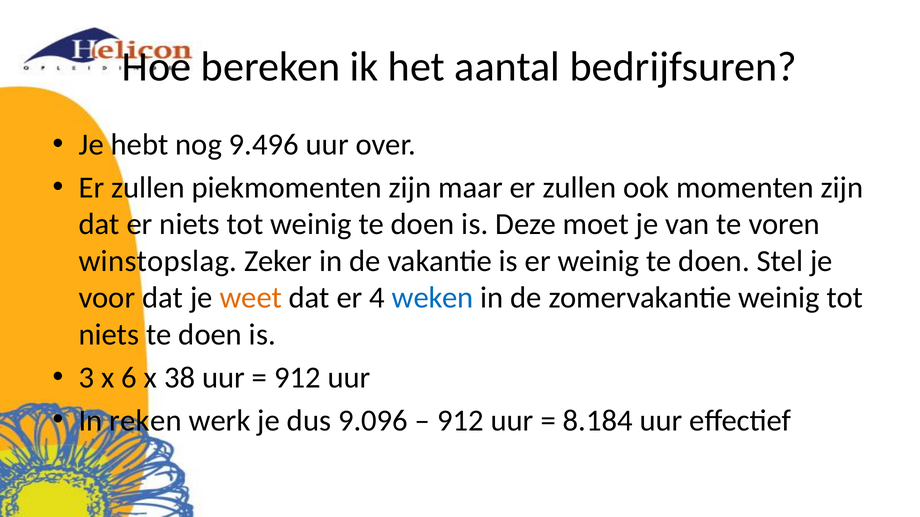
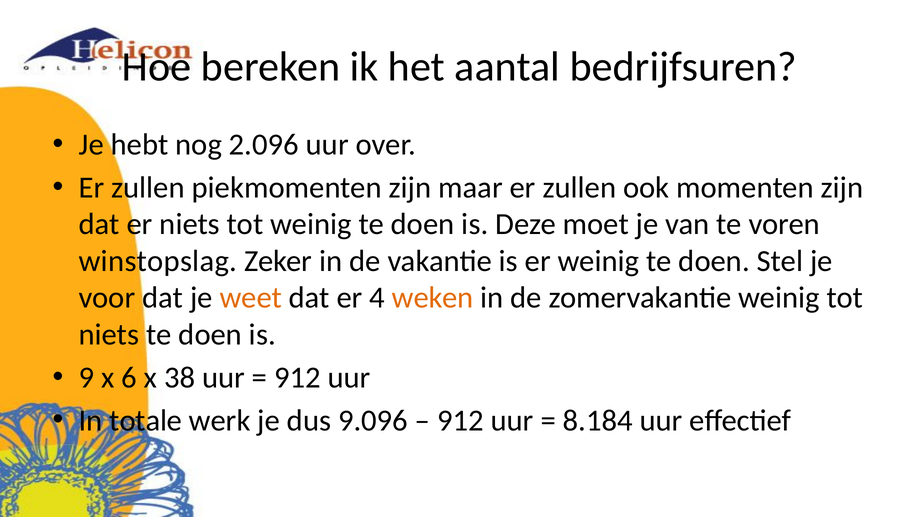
9.496: 9.496 -> 2.096
weken colour: blue -> orange
3: 3 -> 9
reken: reken -> totale
